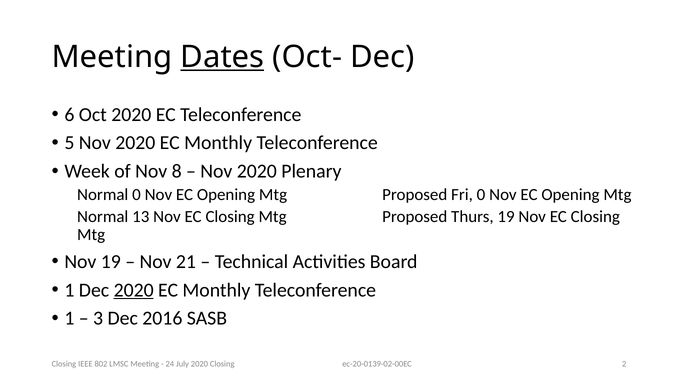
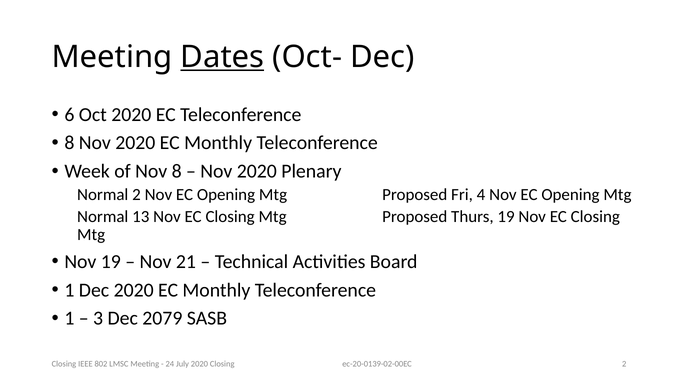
5 at (69, 143): 5 -> 8
Normal 0: 0 -> 2
Fri 0: 0 -> 4
2020 at (134, 290) underline: present -> none
2016: 2016 -> 2079
